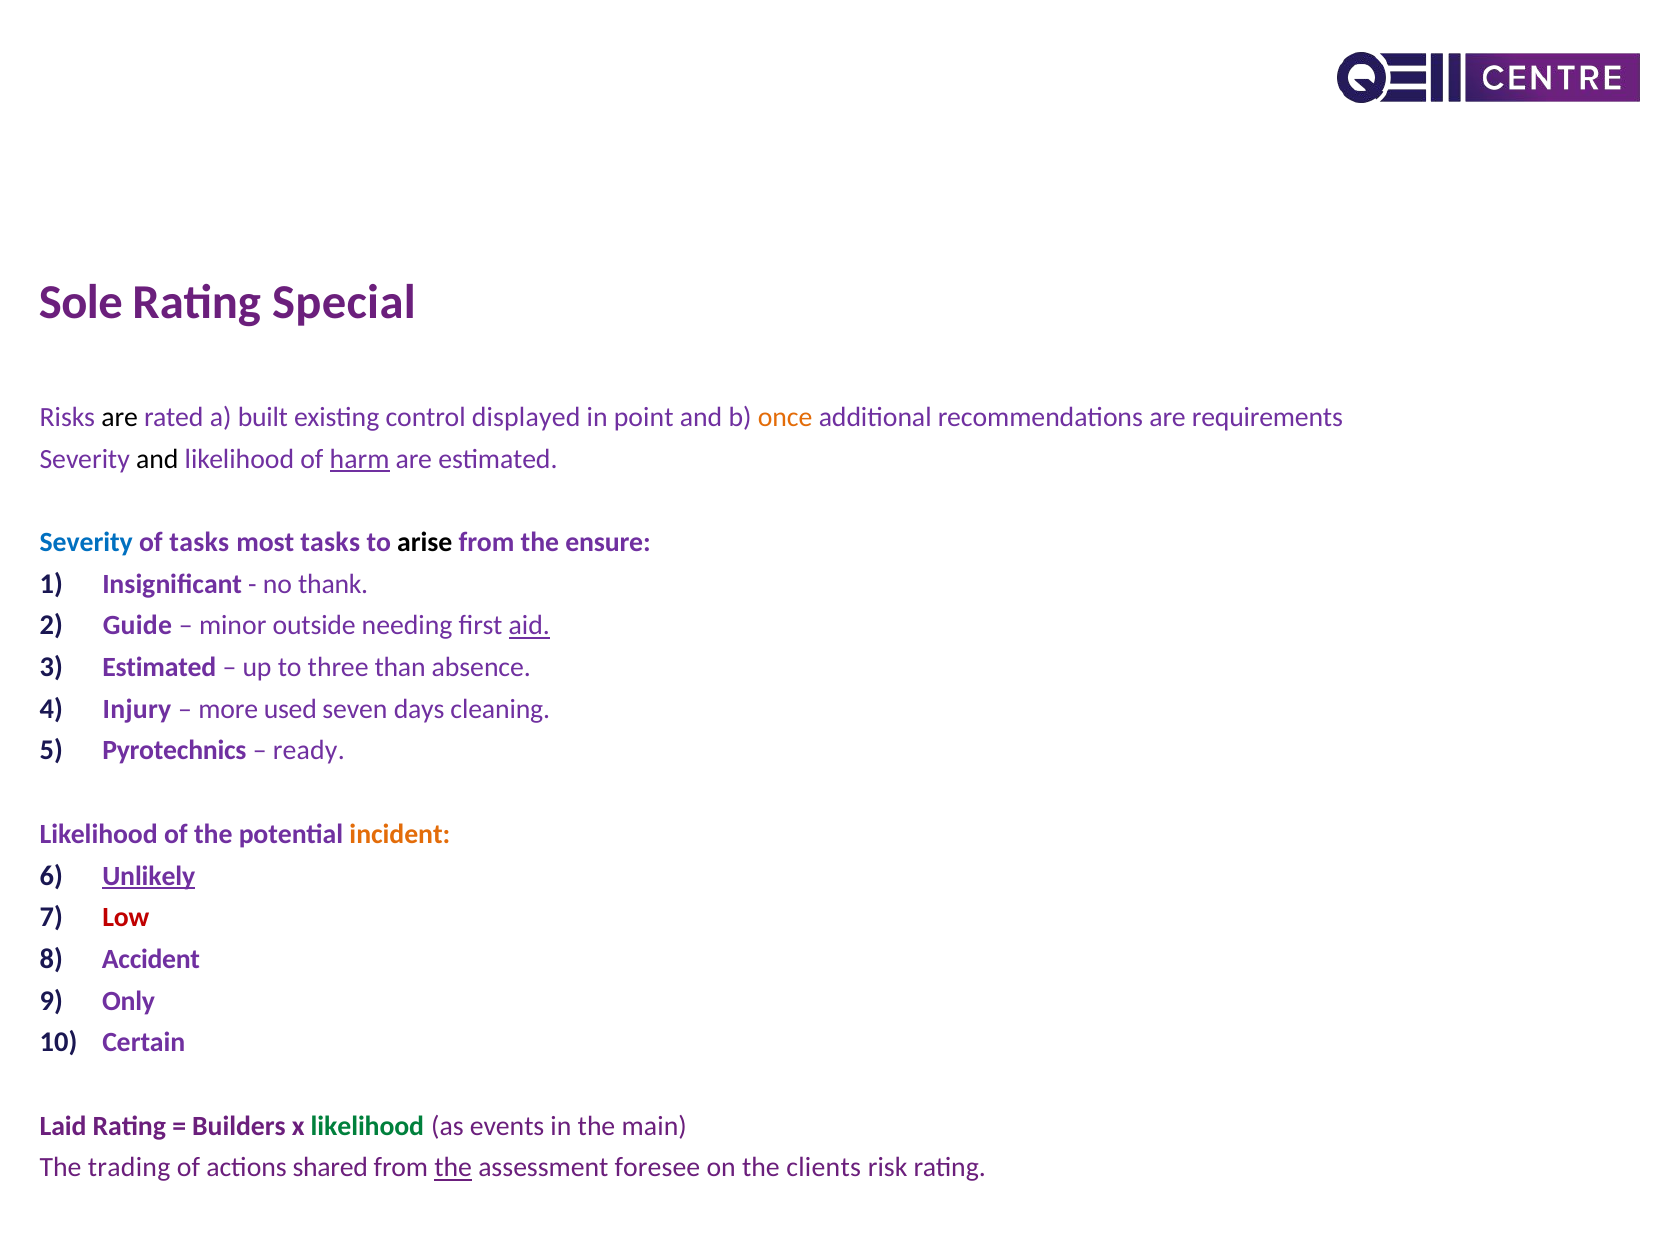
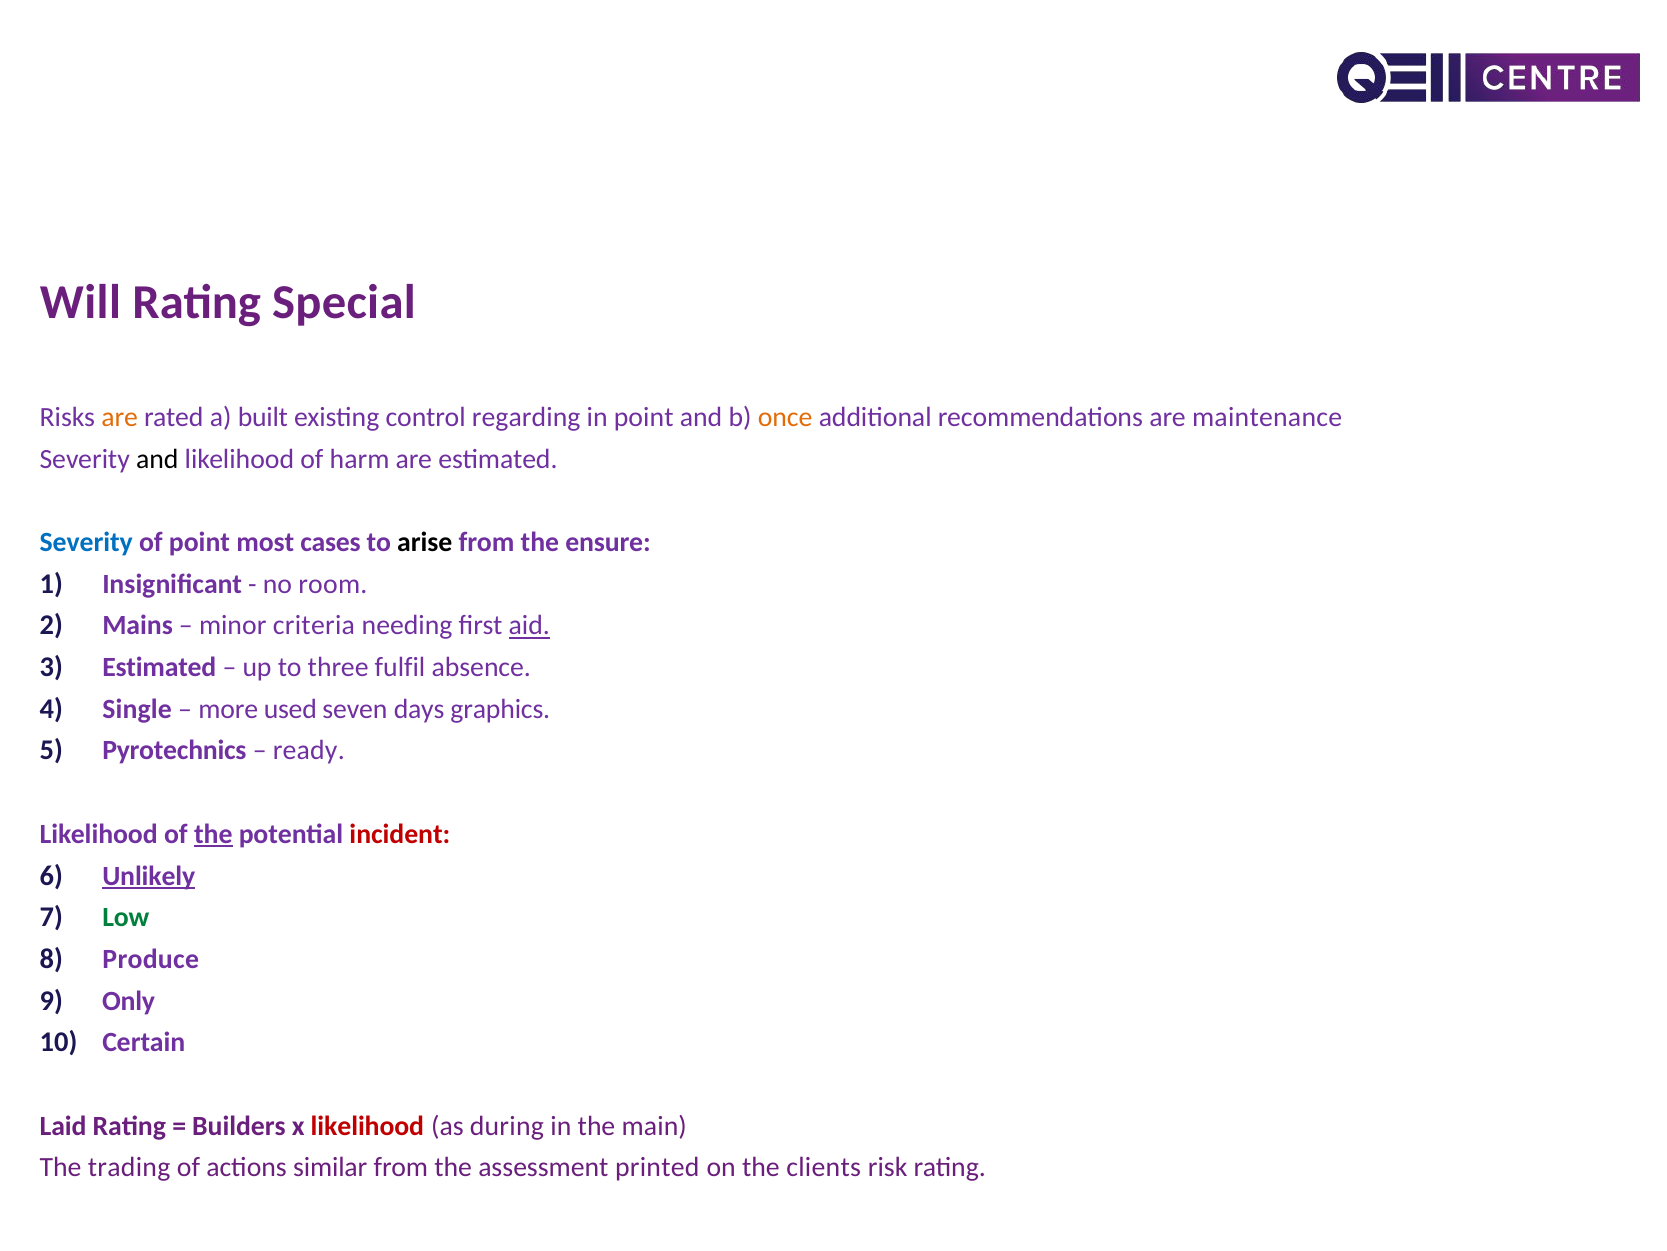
Sole: Sole -> Will
are at (120, 417) colour: black -> orange
displayed: displayed -> regarding
requirements: requirements -> maintenance
harm underline: present -> none
of tasks: tasks -> point
most tasks: tasks -> cases
thank: thank -> room
Guide: Guide -> Mains
outside: outside -> criteria
than: than -> fulfil
Injury: Injury -> Single
cleaning: cleaning -> graphics
the at (213, 834) underline: none -> present
incident colour: orange -> red
Low colour: red -> green
Accident: Accident -> Produce
likelihood at (367, 1125) colour: green -> red
events: events -> during
shared: shared -> similar
the at (453, 1167) underline: present -> none
foresee: foresee -> printed
